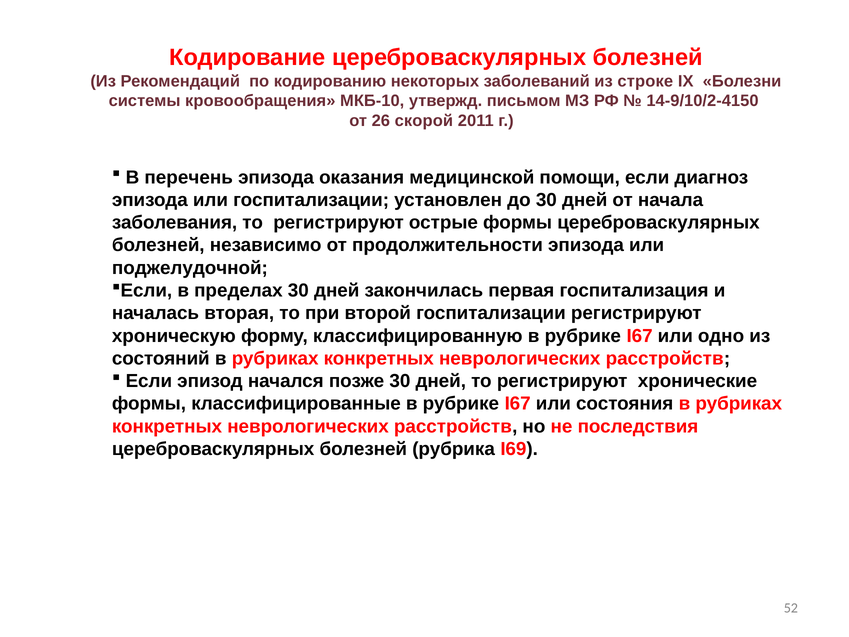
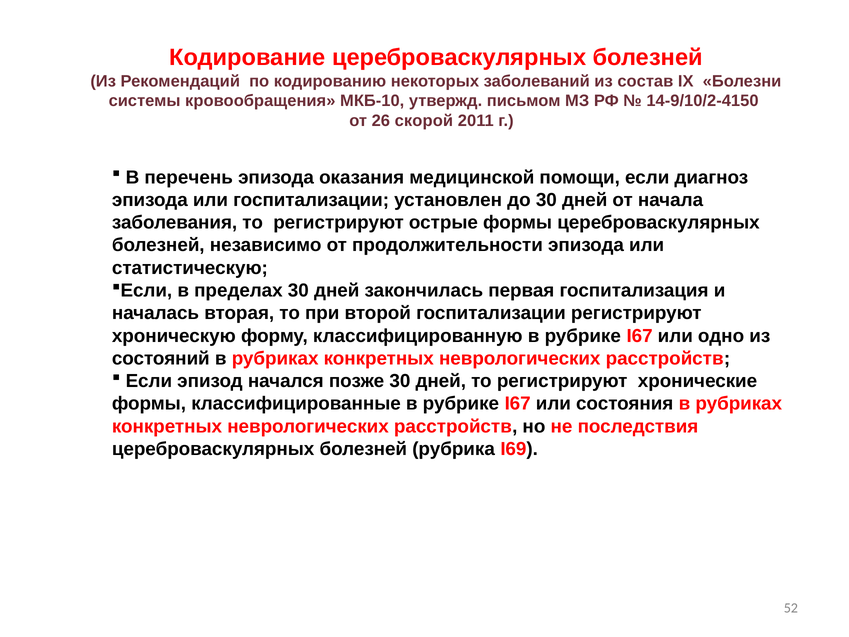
строке: строке -> состав
поджелудочной: поджелудочной -> статистическую
